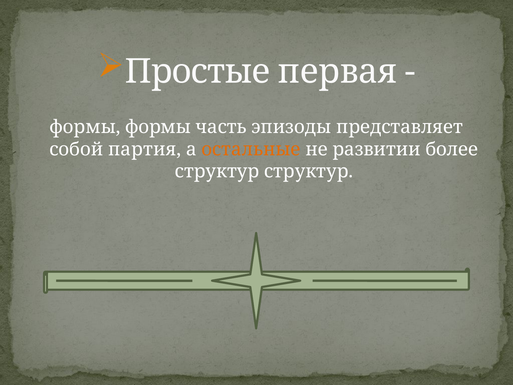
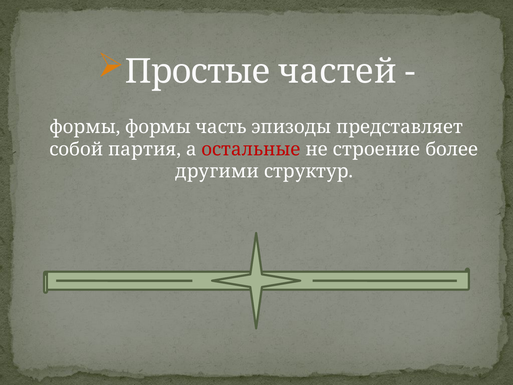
первая: первая -> частей
остальные colour: orange -> red
развитии: развитии -> строение
структур at (217, 171): структур -> другими
